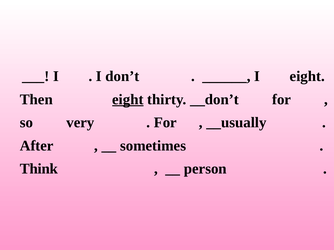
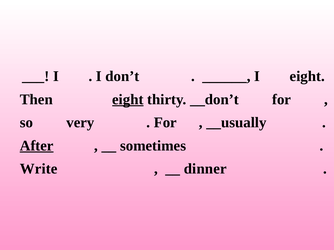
After underline: none -> present
Think: Think -> Write
person: person -> dinner
